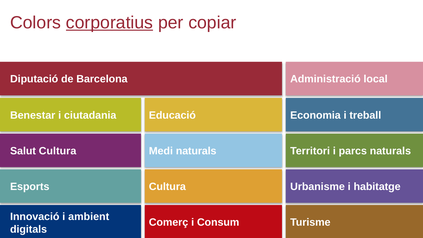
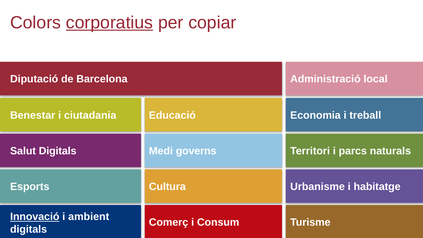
Salut Cultura: Cultura -> Digitals
Medi naturals: naturals -> governs
Innovació underline: none -> present
